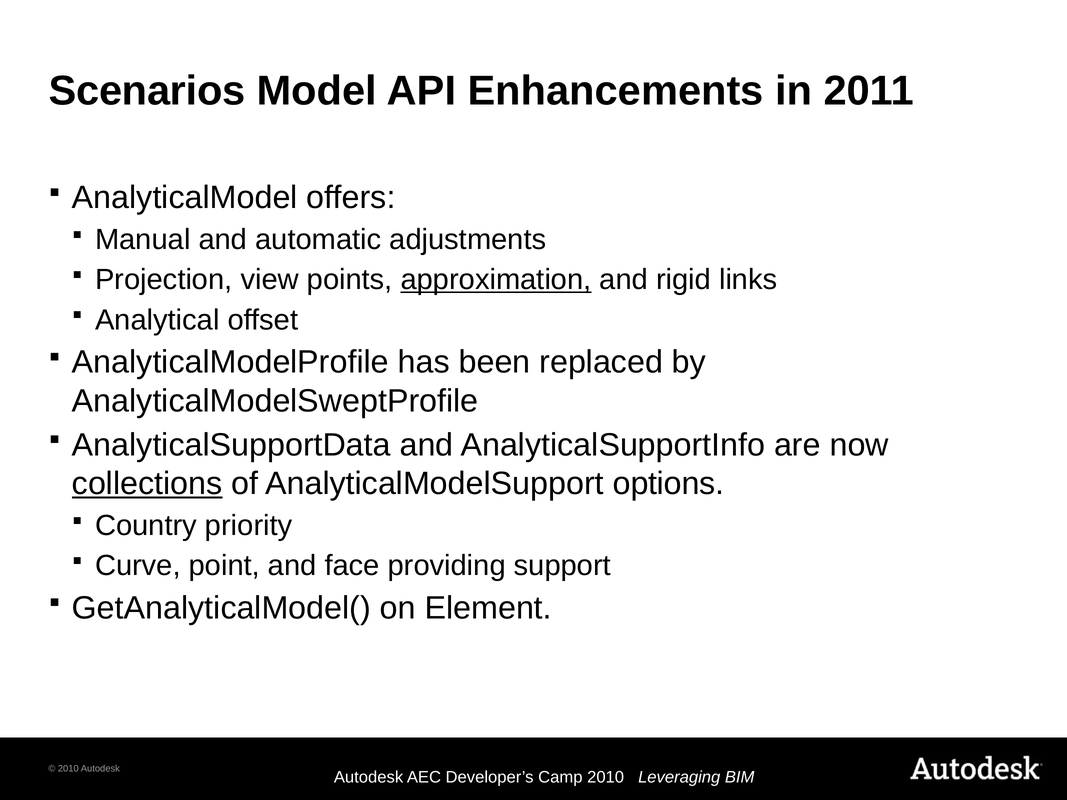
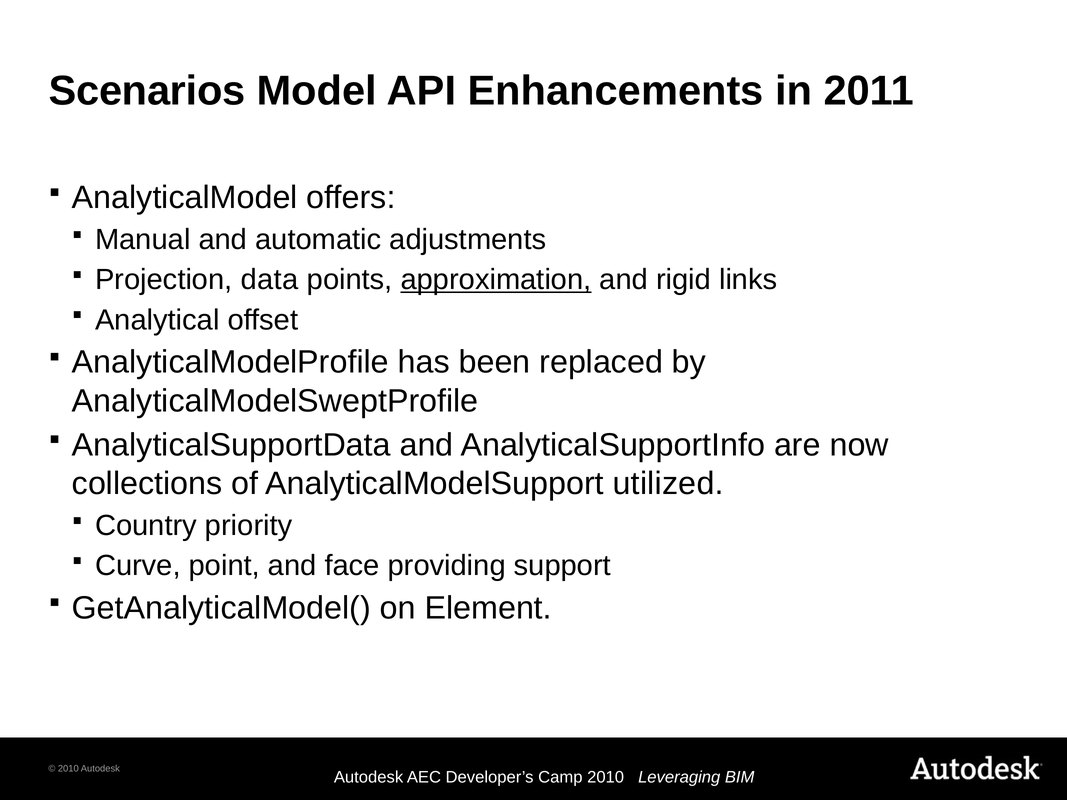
view: view -> data
collections underline: present -> none
options: options -> utilized
